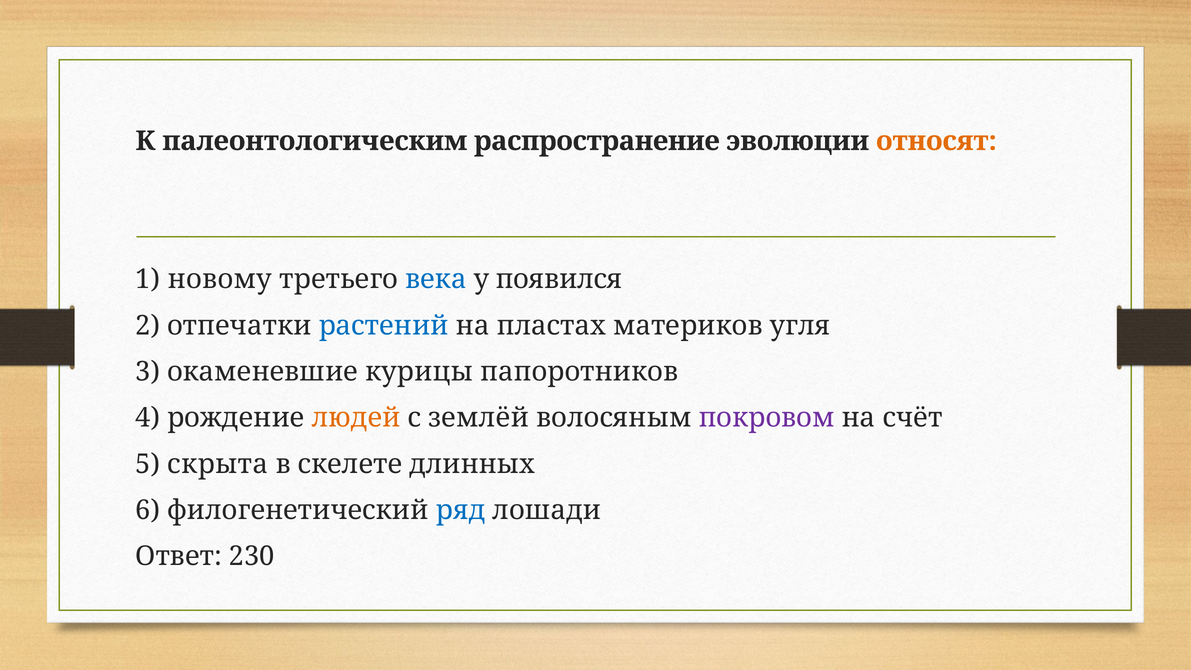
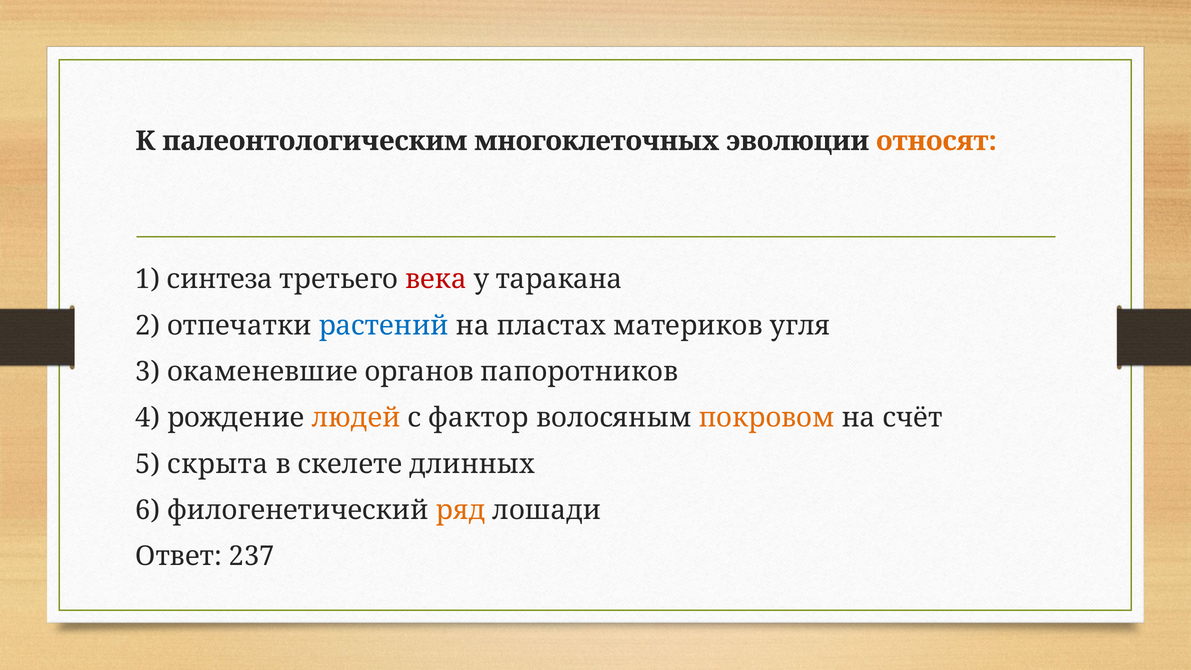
распространение: распространение -> многоклеточных
новому: новому -> синтеза
века colour: blue -> red
появился: появился -> таракана
курицы: курицы -> органов
землёй: землёй -> фактор
покровом colour: purple -> orange
ряд colour: blue -> orange
230: 230 -> 237
